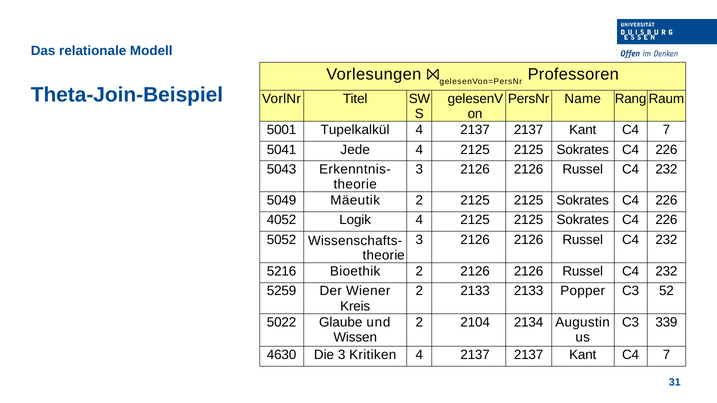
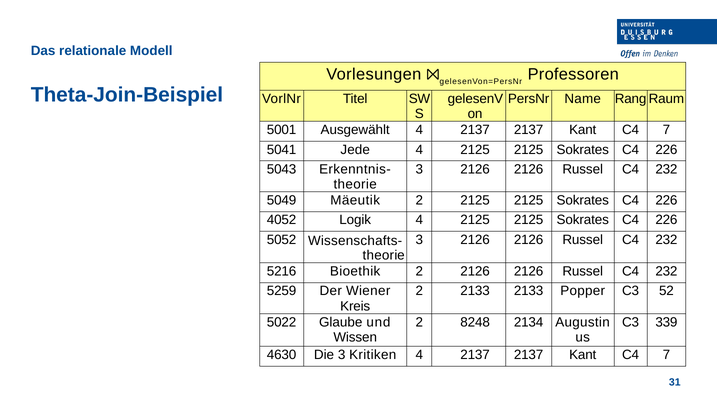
Tupelkalkül: Tupelkalkül -> Ausgewählt
2104: 2104 -> 8248
